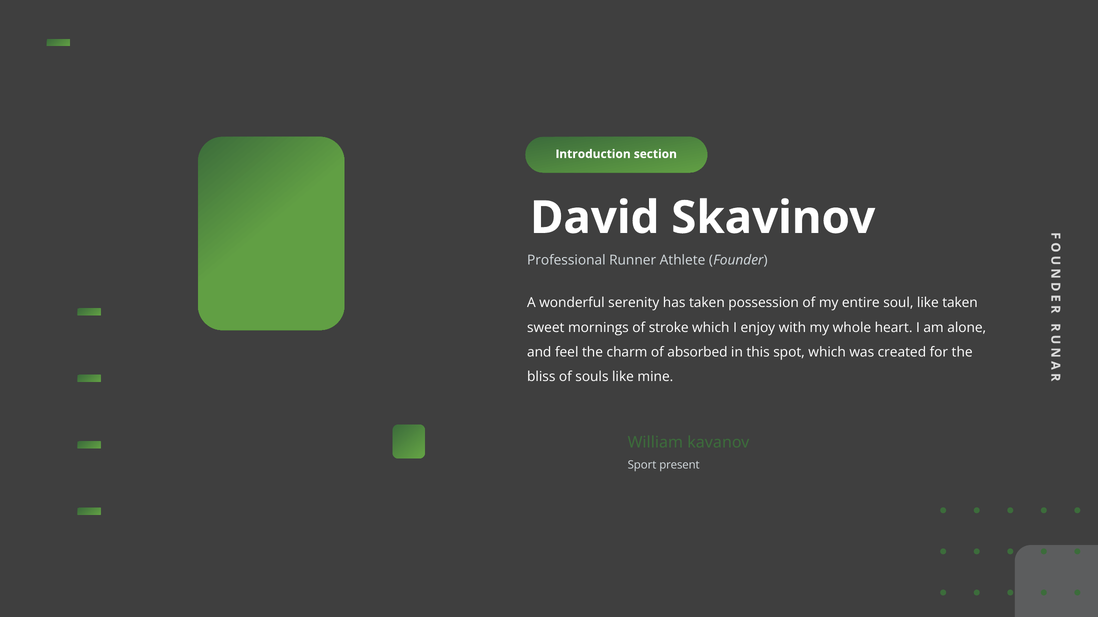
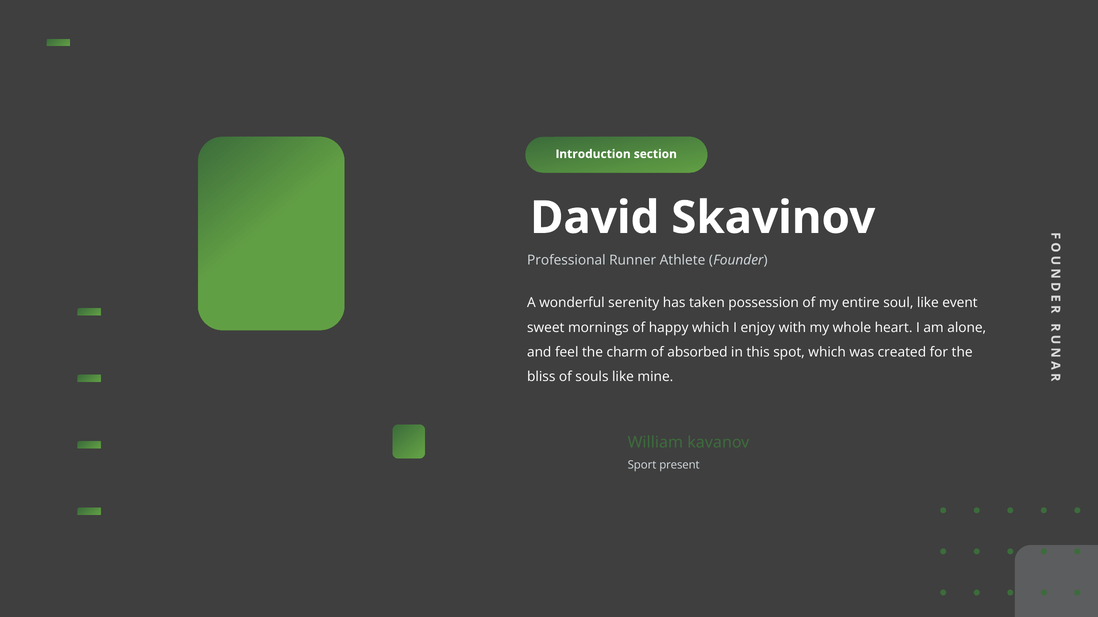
like taken: taken -> event
stroke: stroke -> happy
